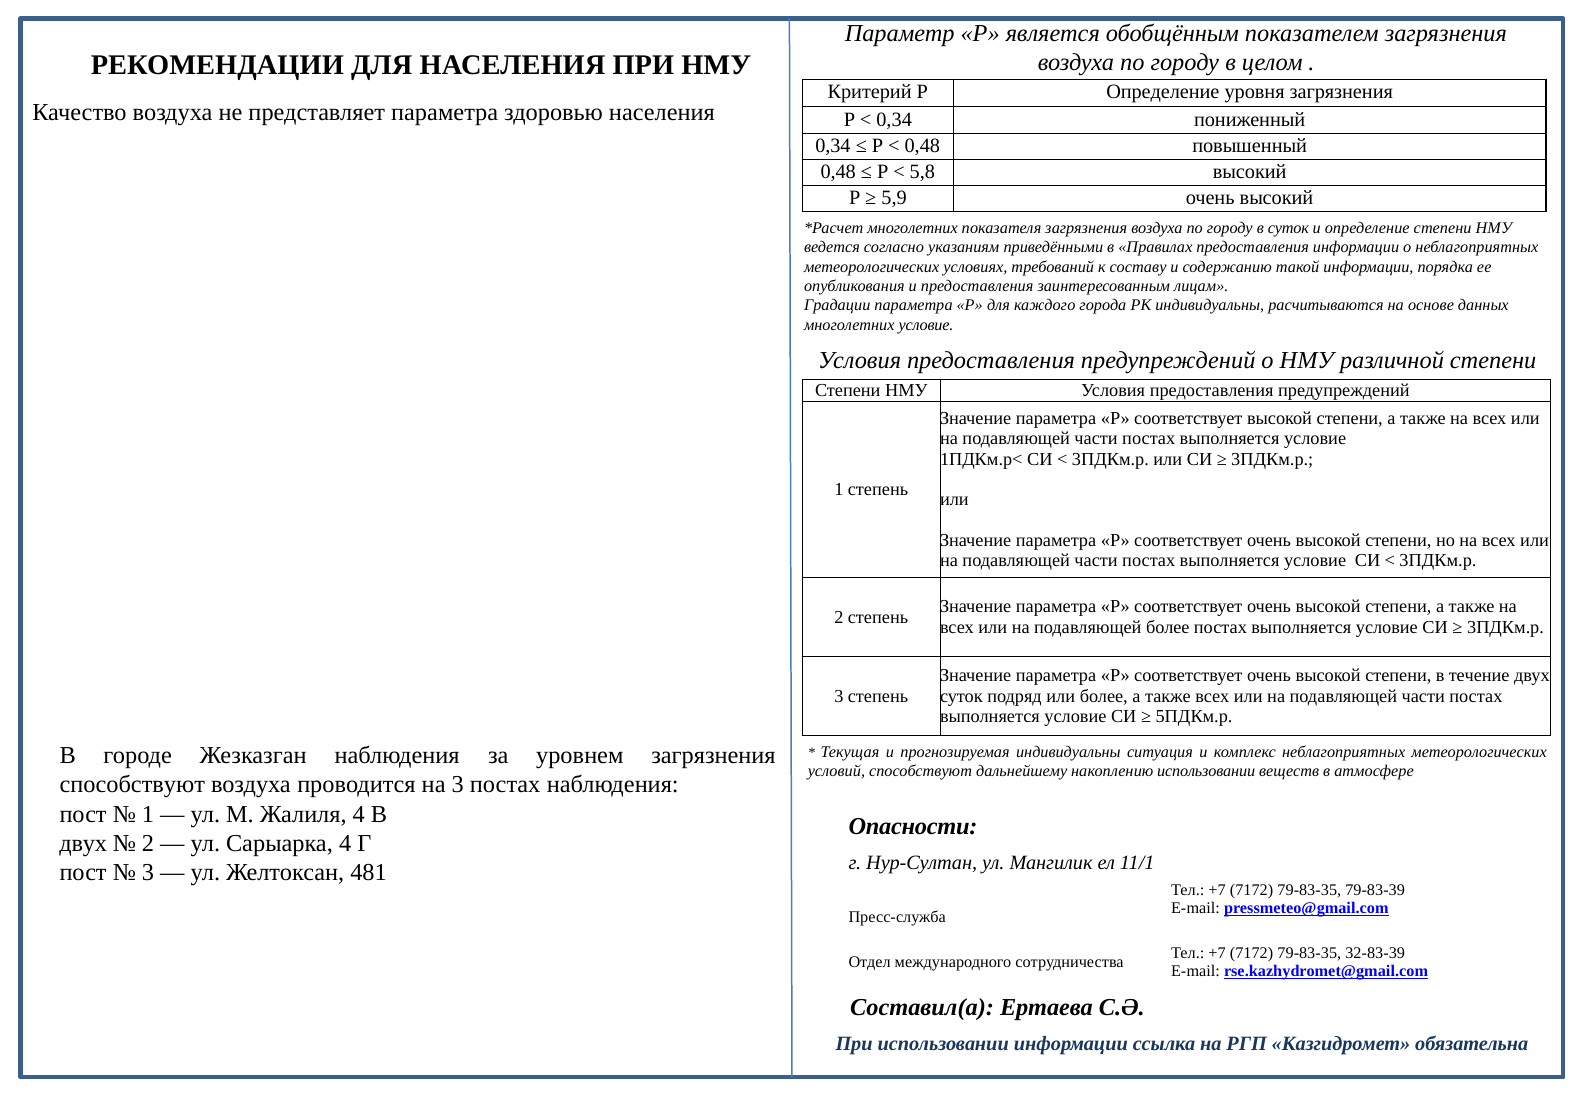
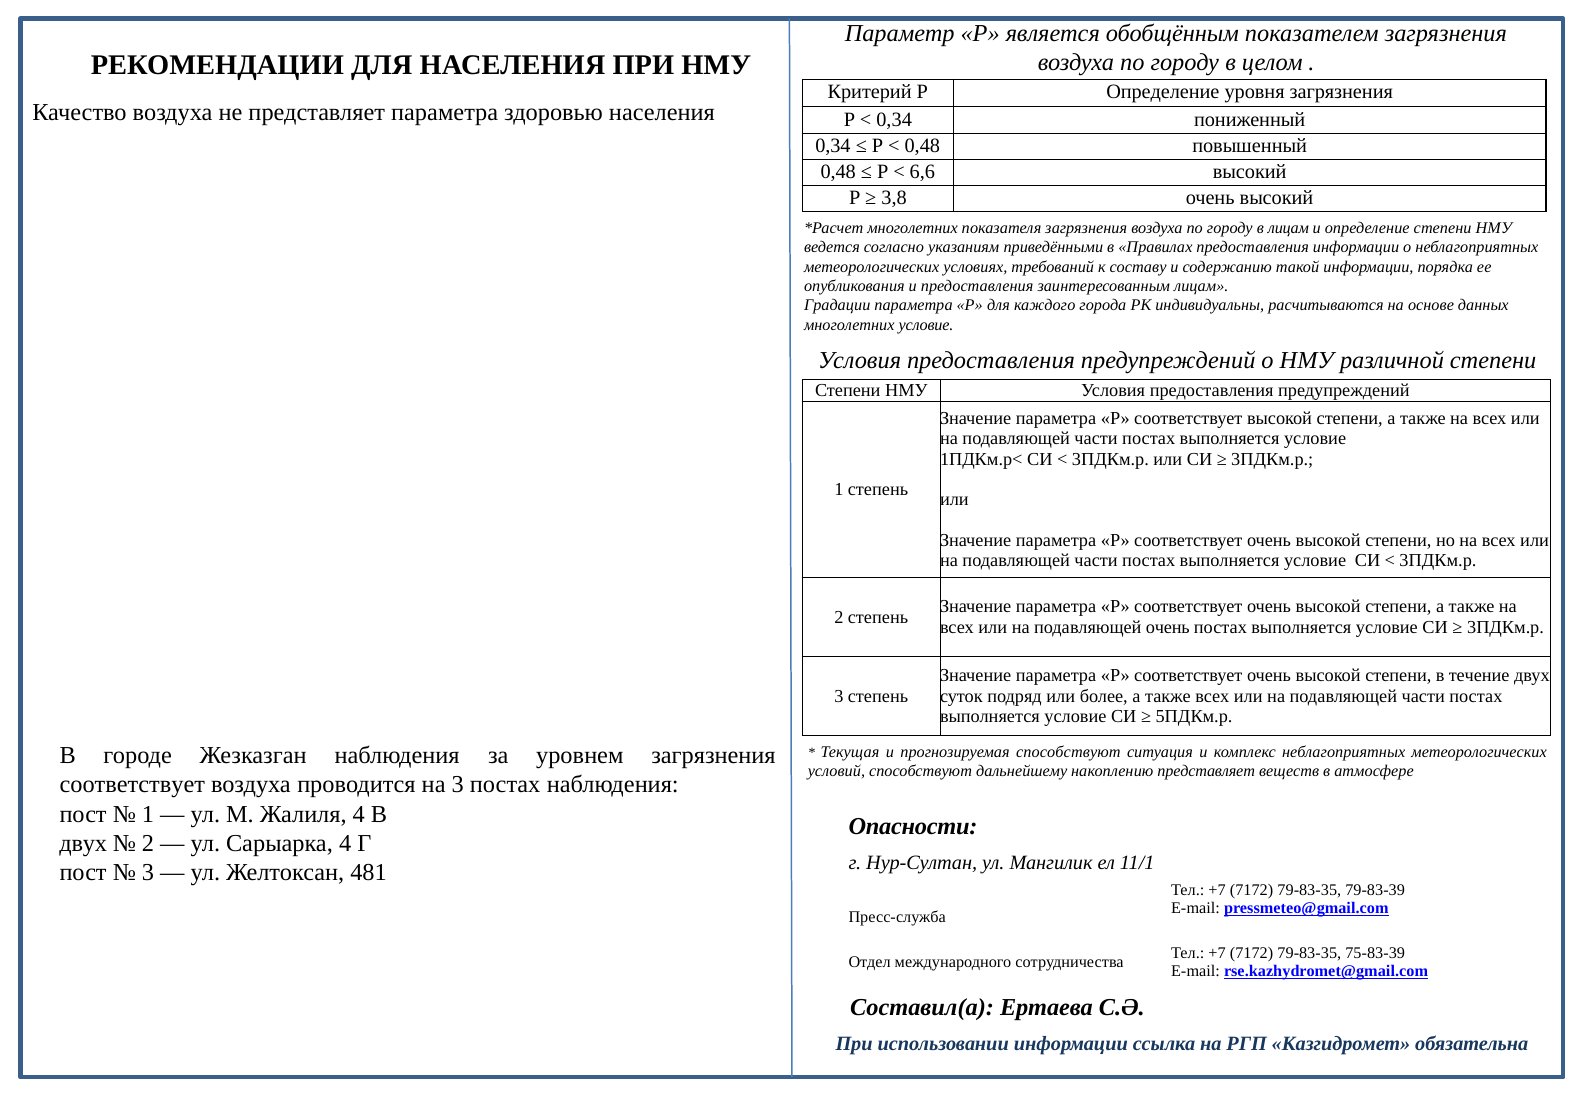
5,8: 5,8 -> 6,6
5,9: 5,9 -> 3,8
в суток: суток -> лицам
подавляющей более: более -> очень
прогнозируемая индивидуальны: индивидуальны -> способствуют
накоплению использовании: использовании -> представляет
способствуют at (132, 785): способствуют -> соответствует
32-83-39: 32-83-39 -> 75-83-39
